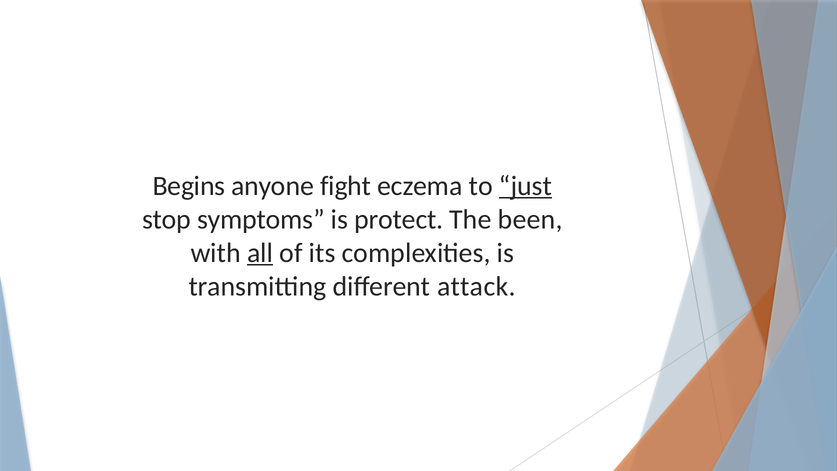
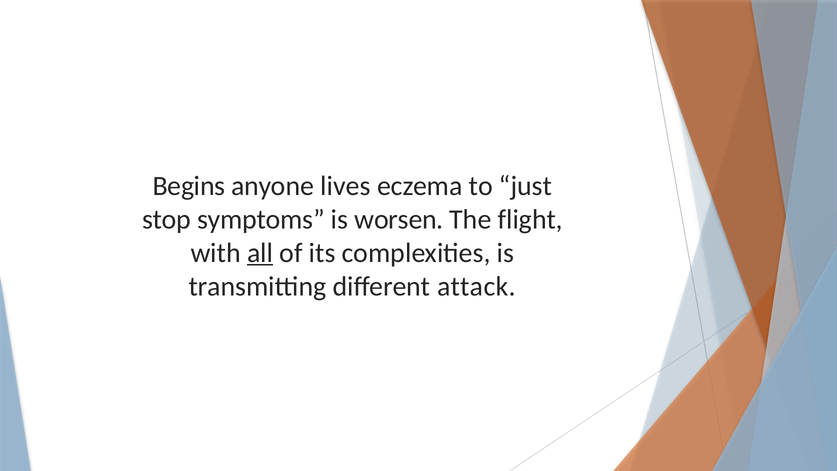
fight: fight -> lives
just underline: present -> none
protect: protect -> worsen
been: been -> flight
